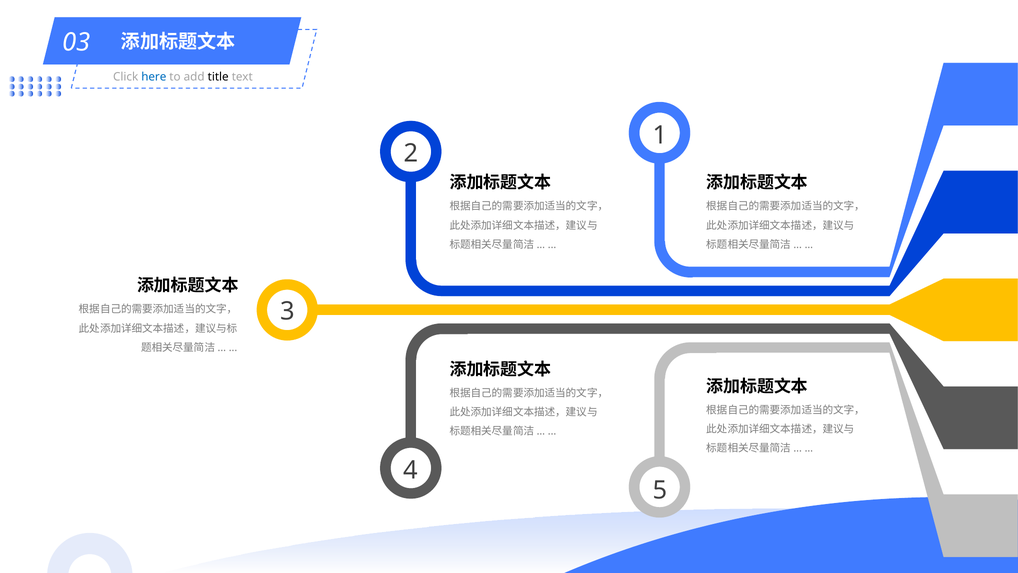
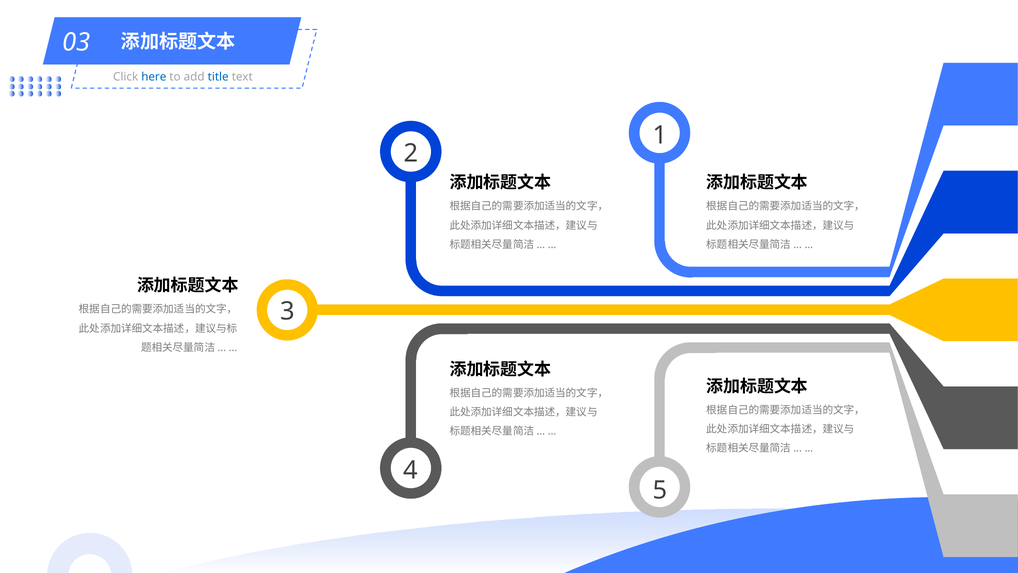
title colour: black -> blue
